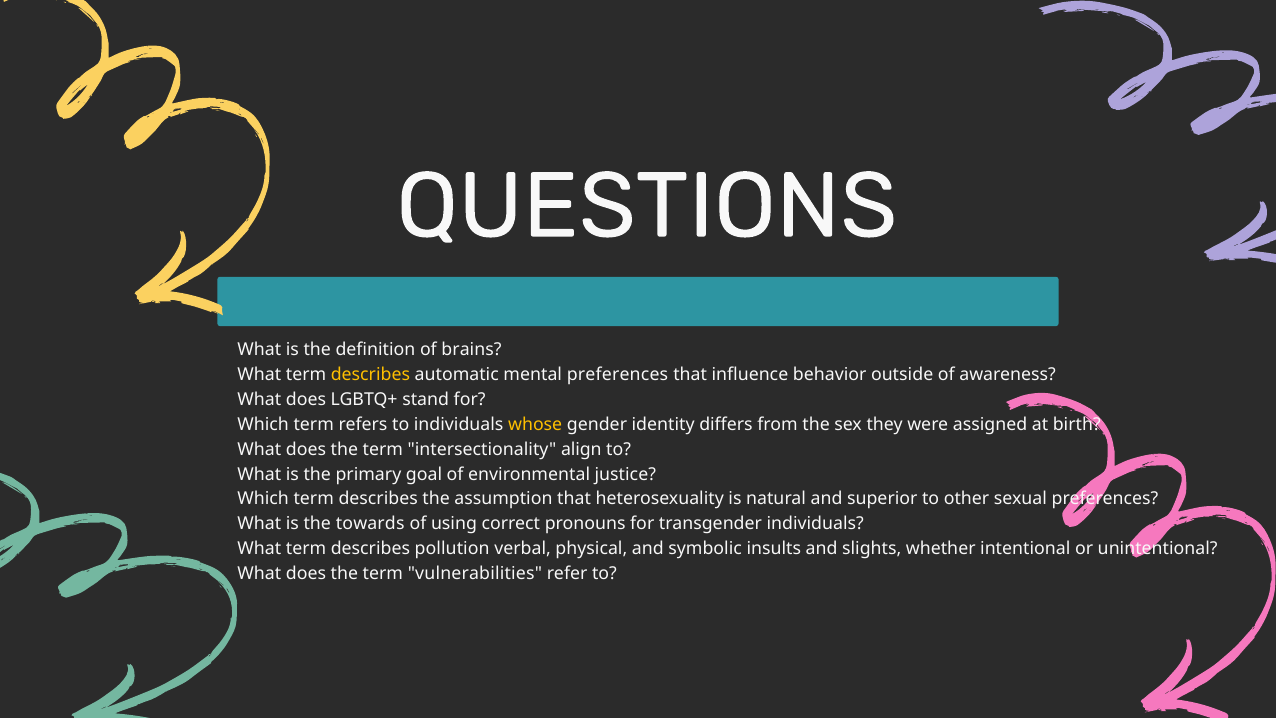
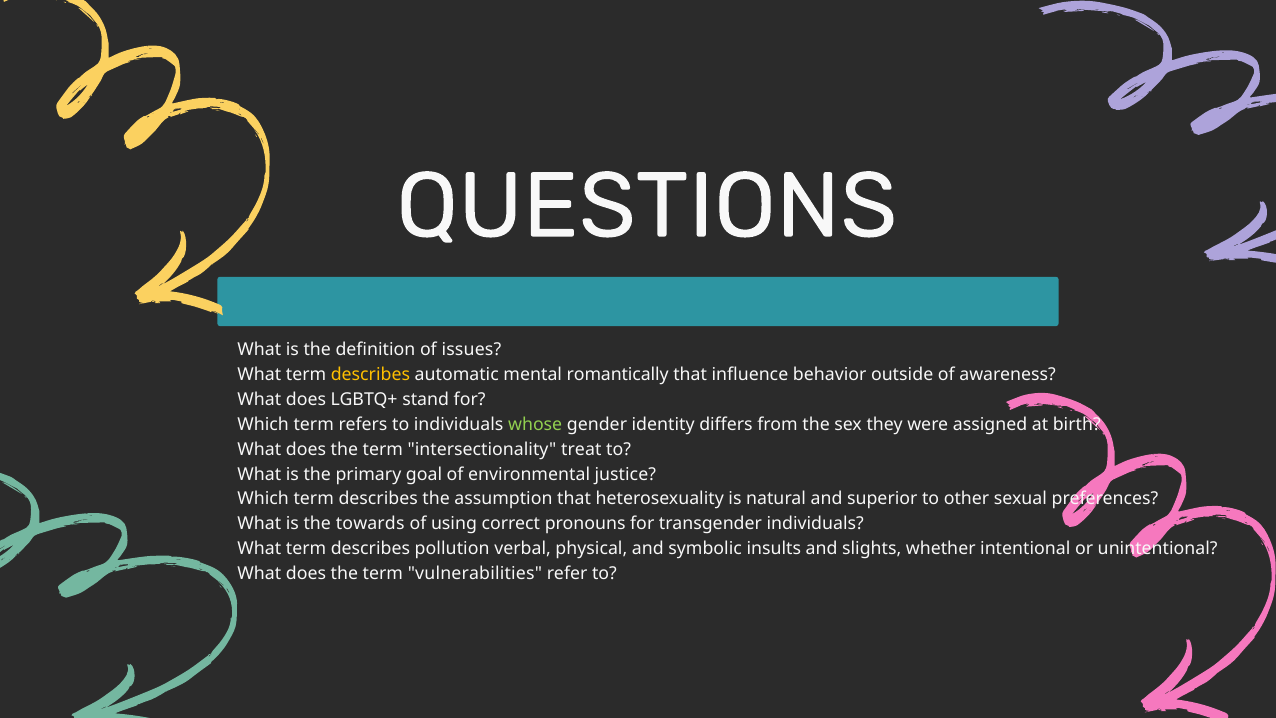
brains: brains -> issues
mental preferences: preferences -> romantically
whose colour: yellow -> light green
align: align -> treat
